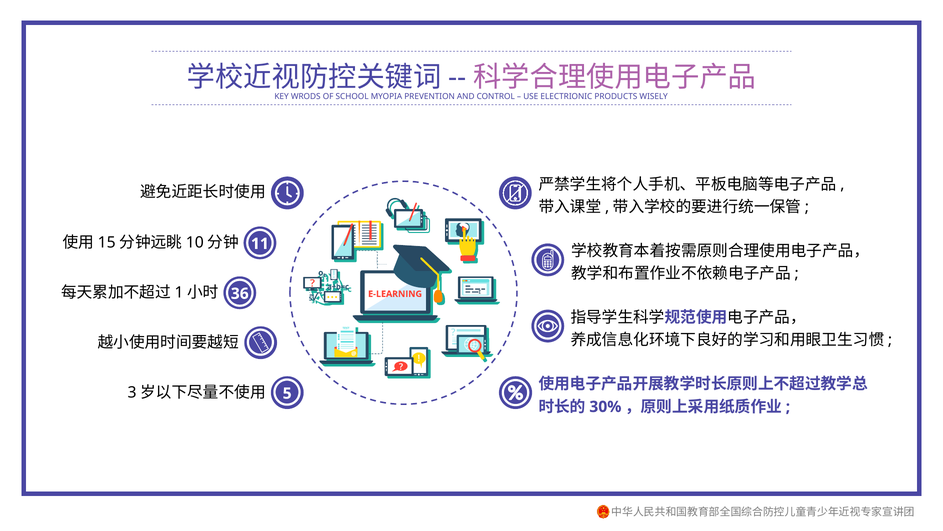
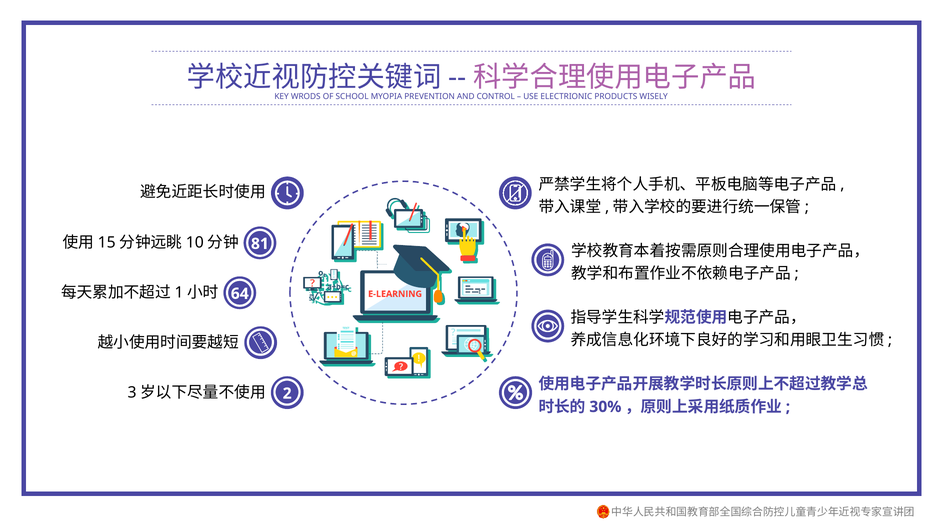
11: 11 -> 81
36: 36 -> 64
5: 5 -> 2
